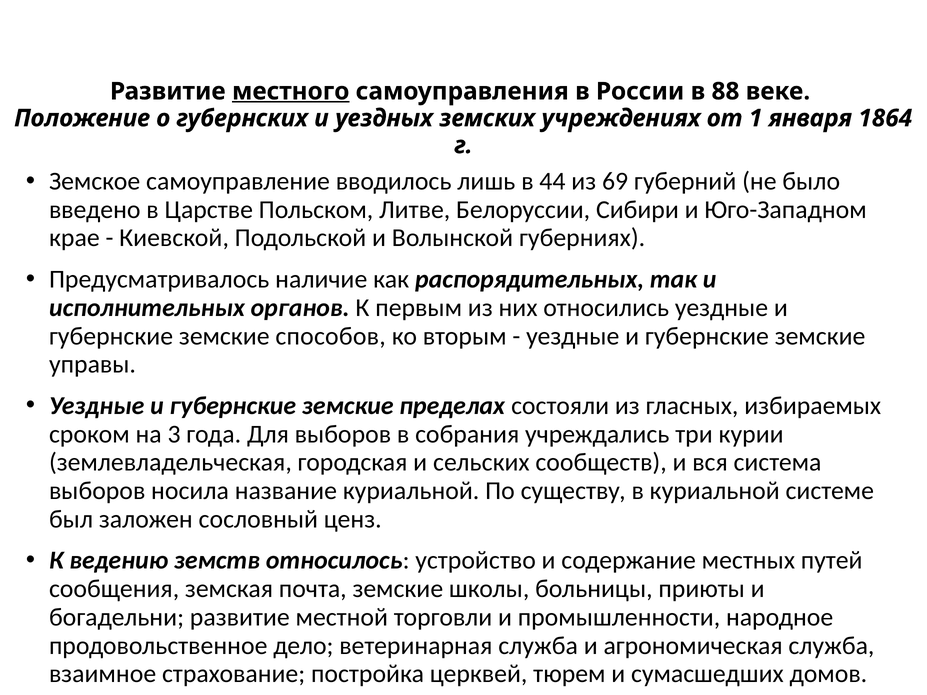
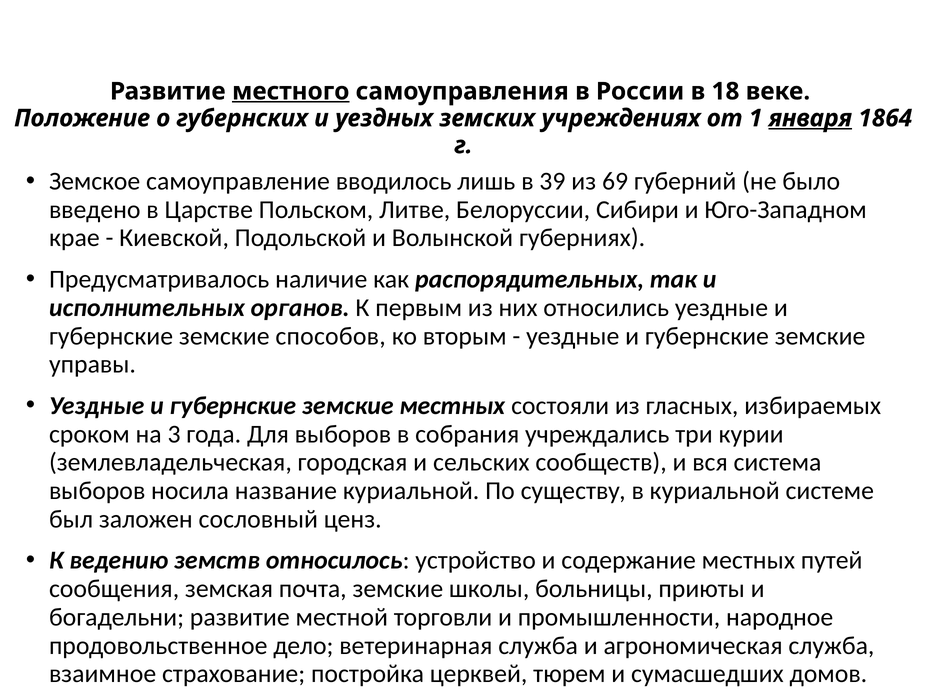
88: 88 -> 18
января underline: none -> present
44: 44 -> 39
земские пределах: пределах -> местных
